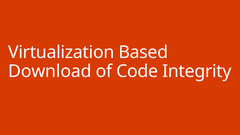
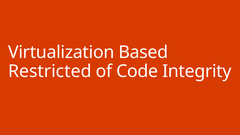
Download: Download -> Restricted
